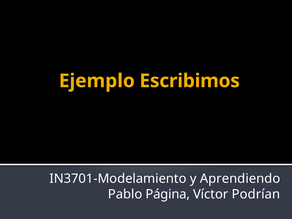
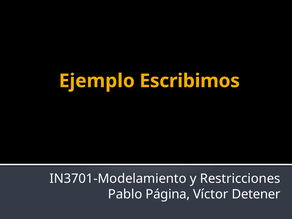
Aprendiendo: Aprendiendo -> Restricciones
Podrían: Podrían -> Detener
